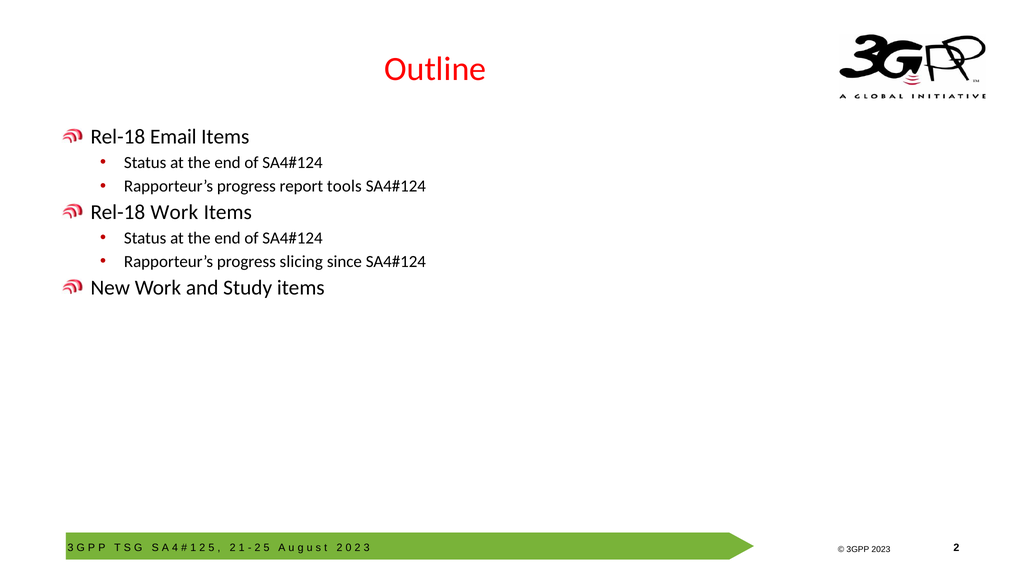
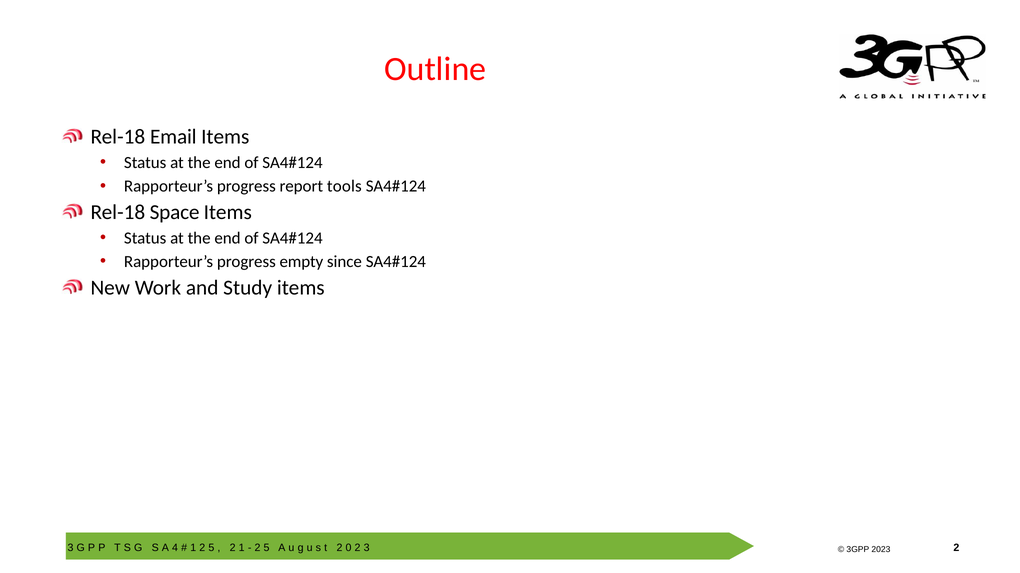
Rel-18 Work: Work -> Space
slicing: slicing -> empty
